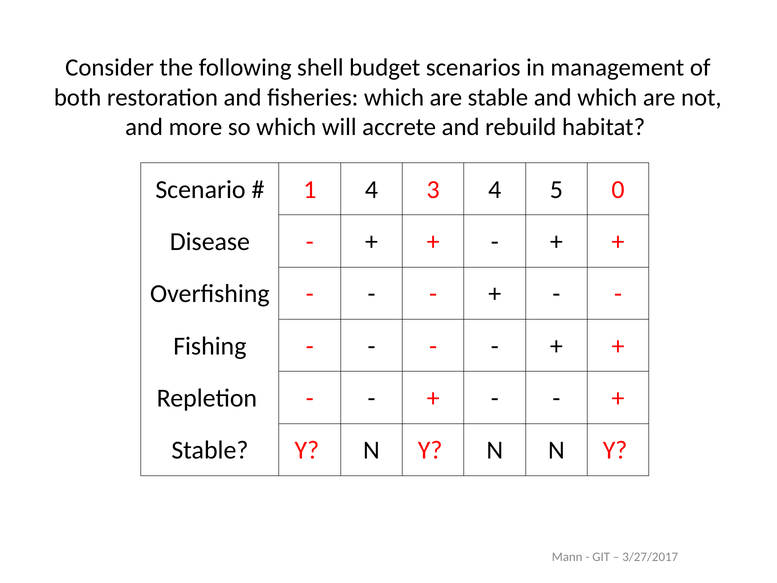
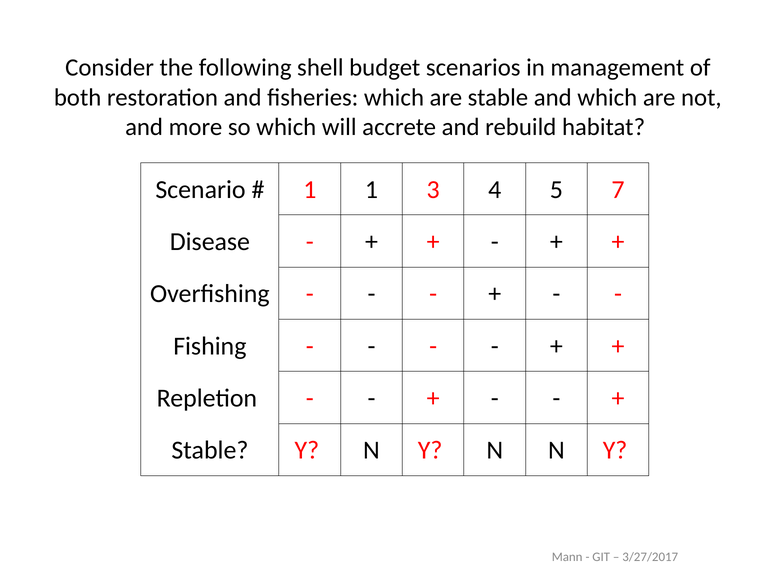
1 4: 4 -> 1
0: 0 -> 7
